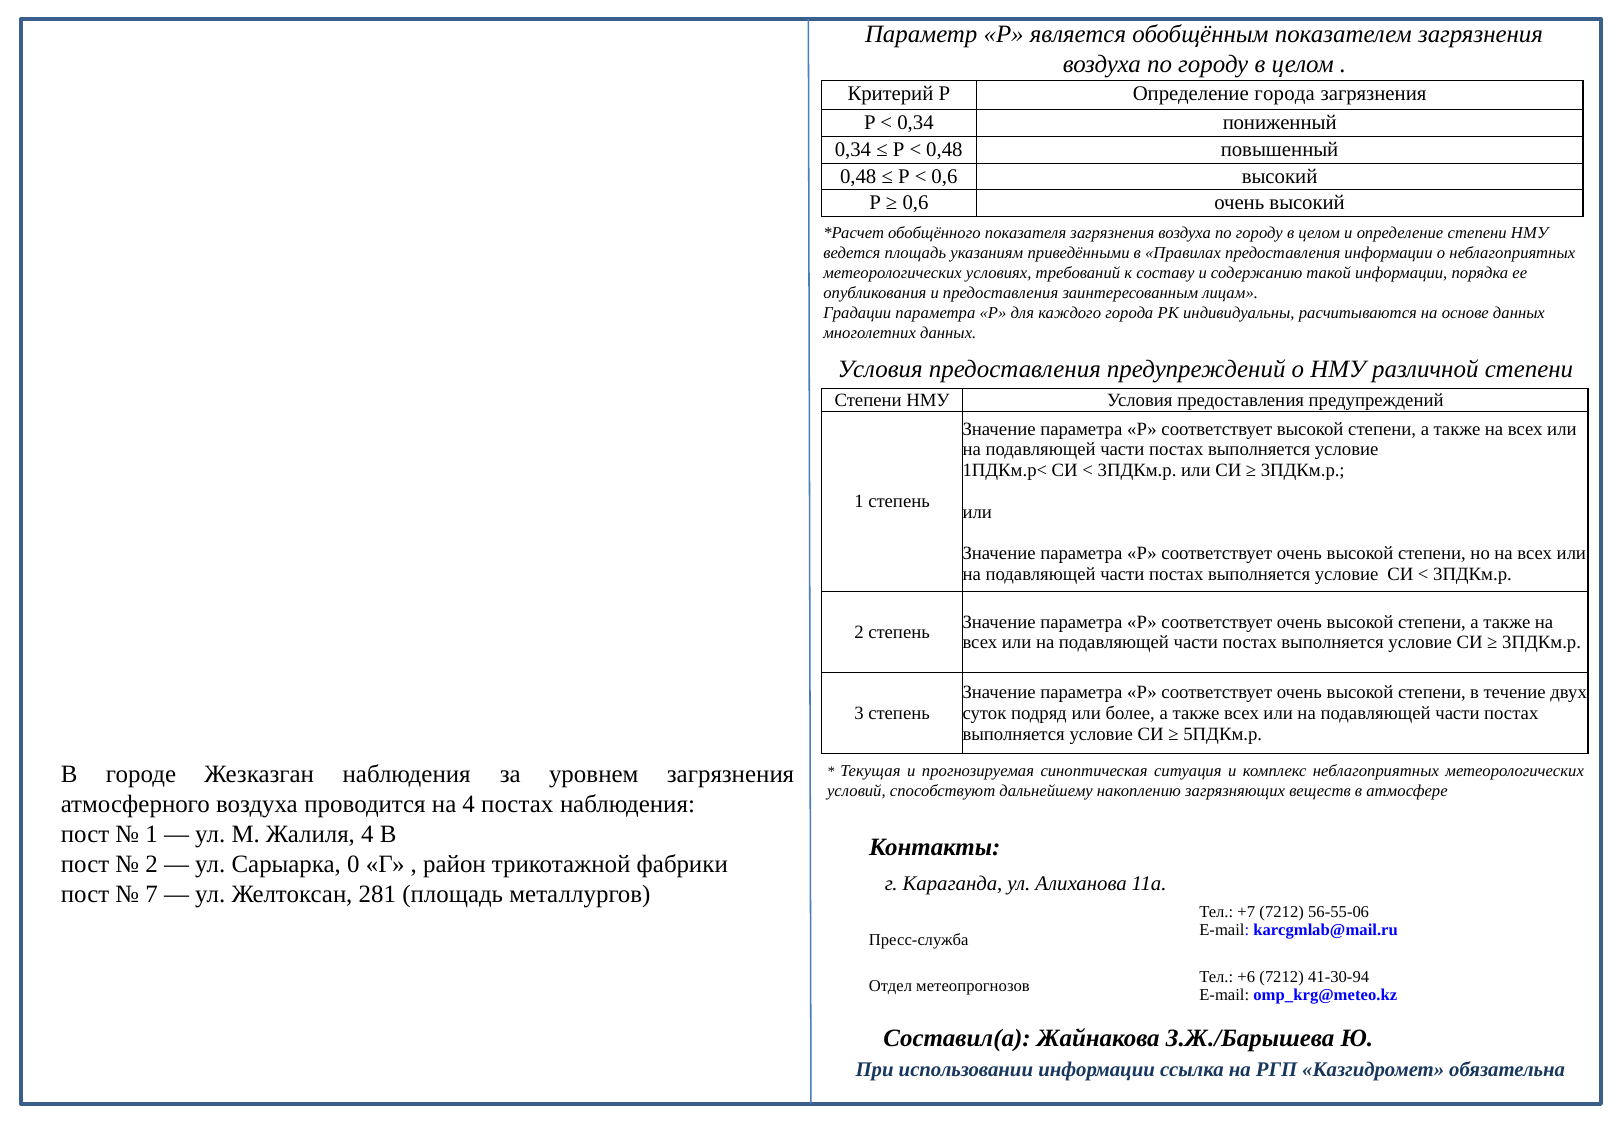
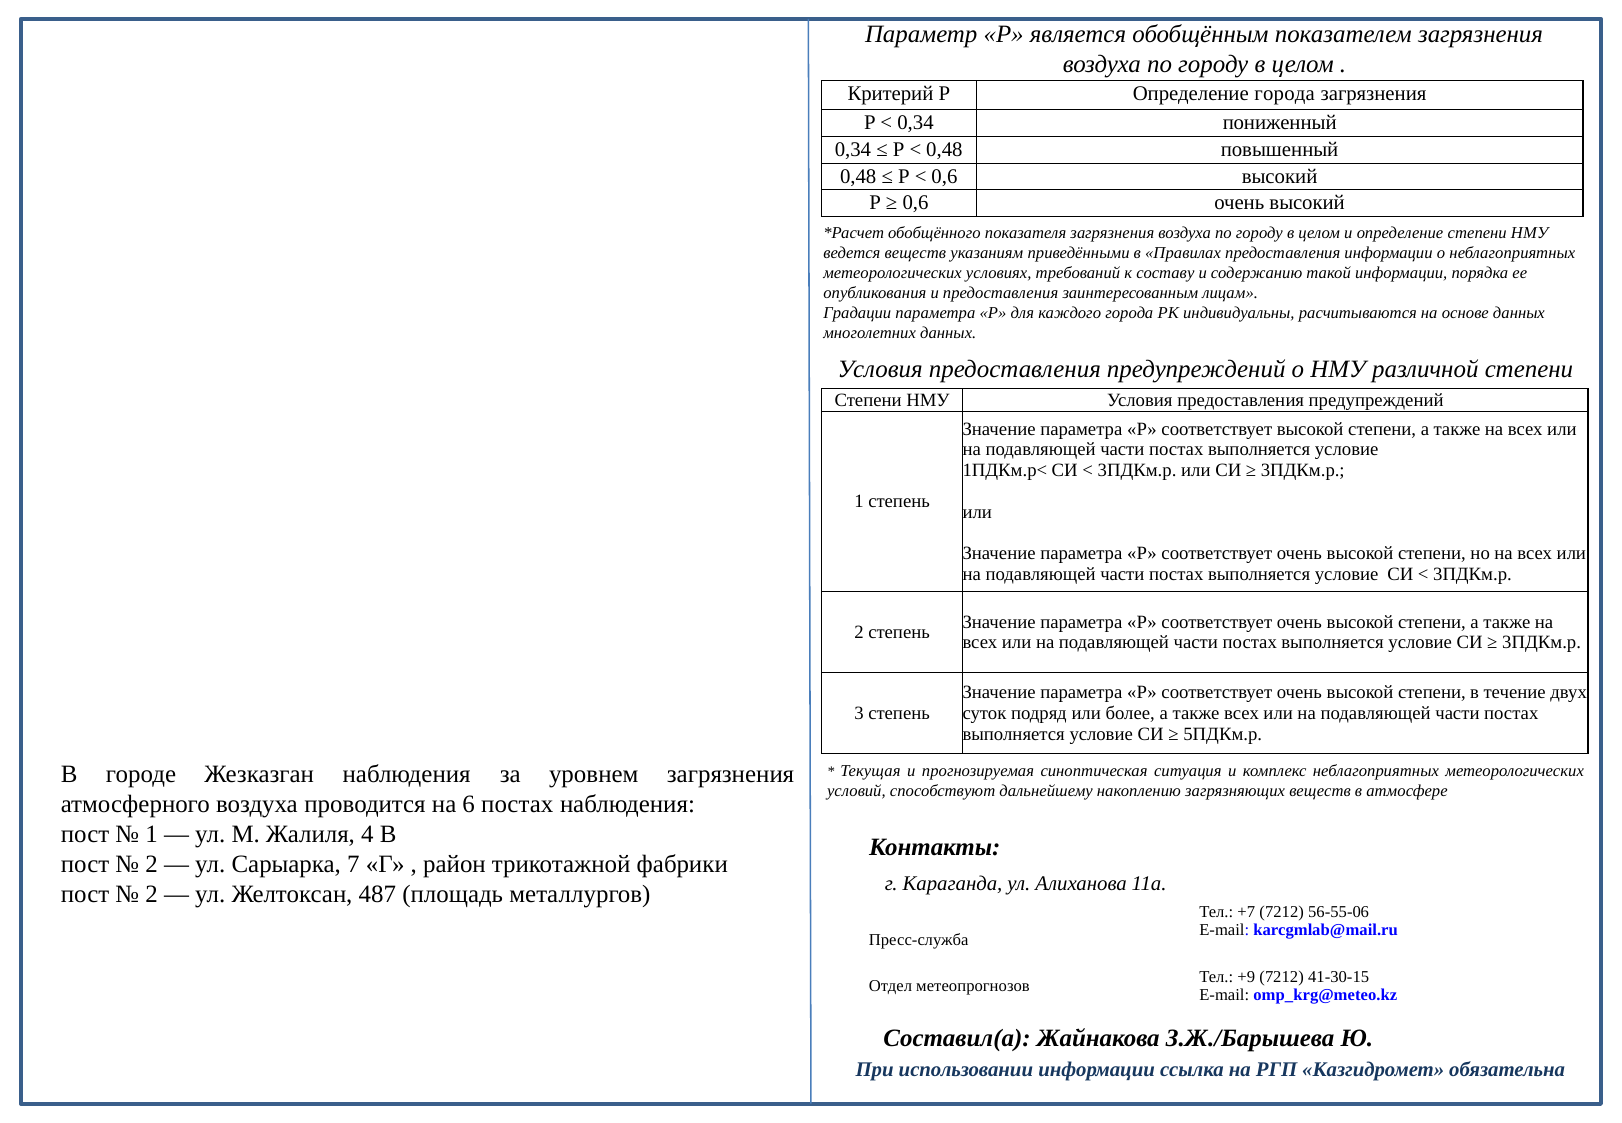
ведется площадь: площадь -> веществ
на 4: 4 -> 6
0: 0 -> 7
7 at (152, 894): 7 -> 2
281: 281 -> 487
+6: +6 -> +9
41-30-94: 41-30-94 -> 41-30-15
